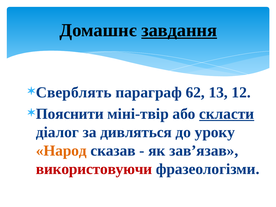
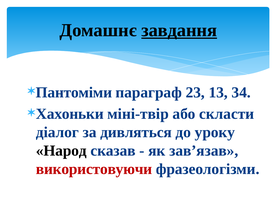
Сверблять: Сверблять -> Пантоміми
62: 62 -> 23
12: 12 -> 34
Пояснити: Пояснити -> Хахоньки
скласти underline: present -> none
Народ colour: orange -> black
